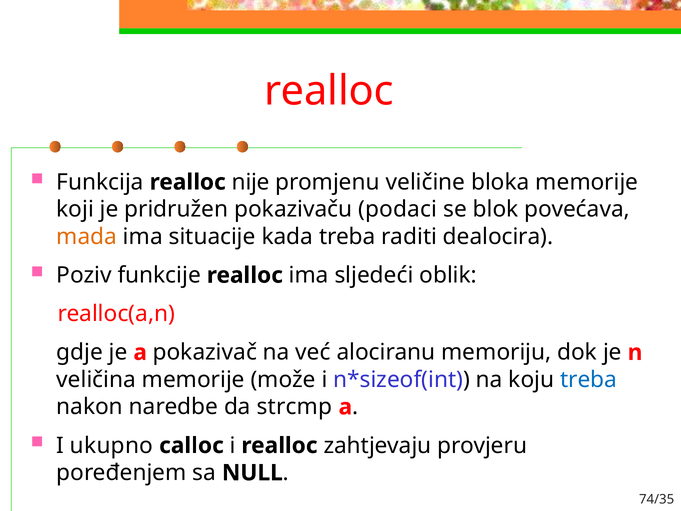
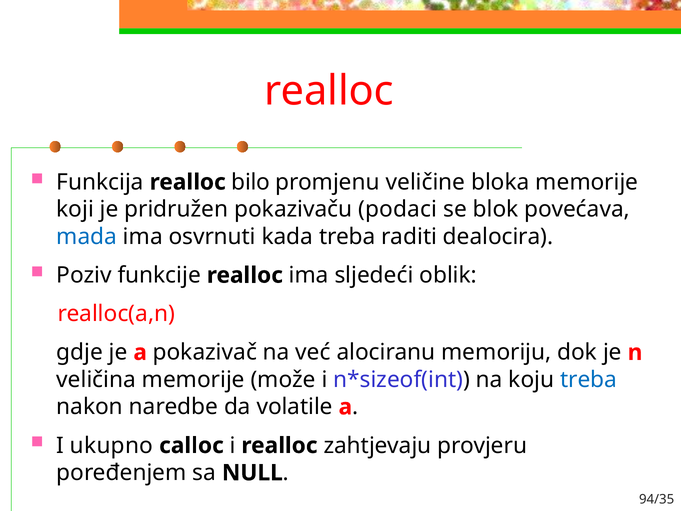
nije: nije -> bilo
mada colour: orange -> blue
situacije: situacije -> osvrnuti
strcmp: strcmp -> volatile
74/35: 74/35 -> 94/35
